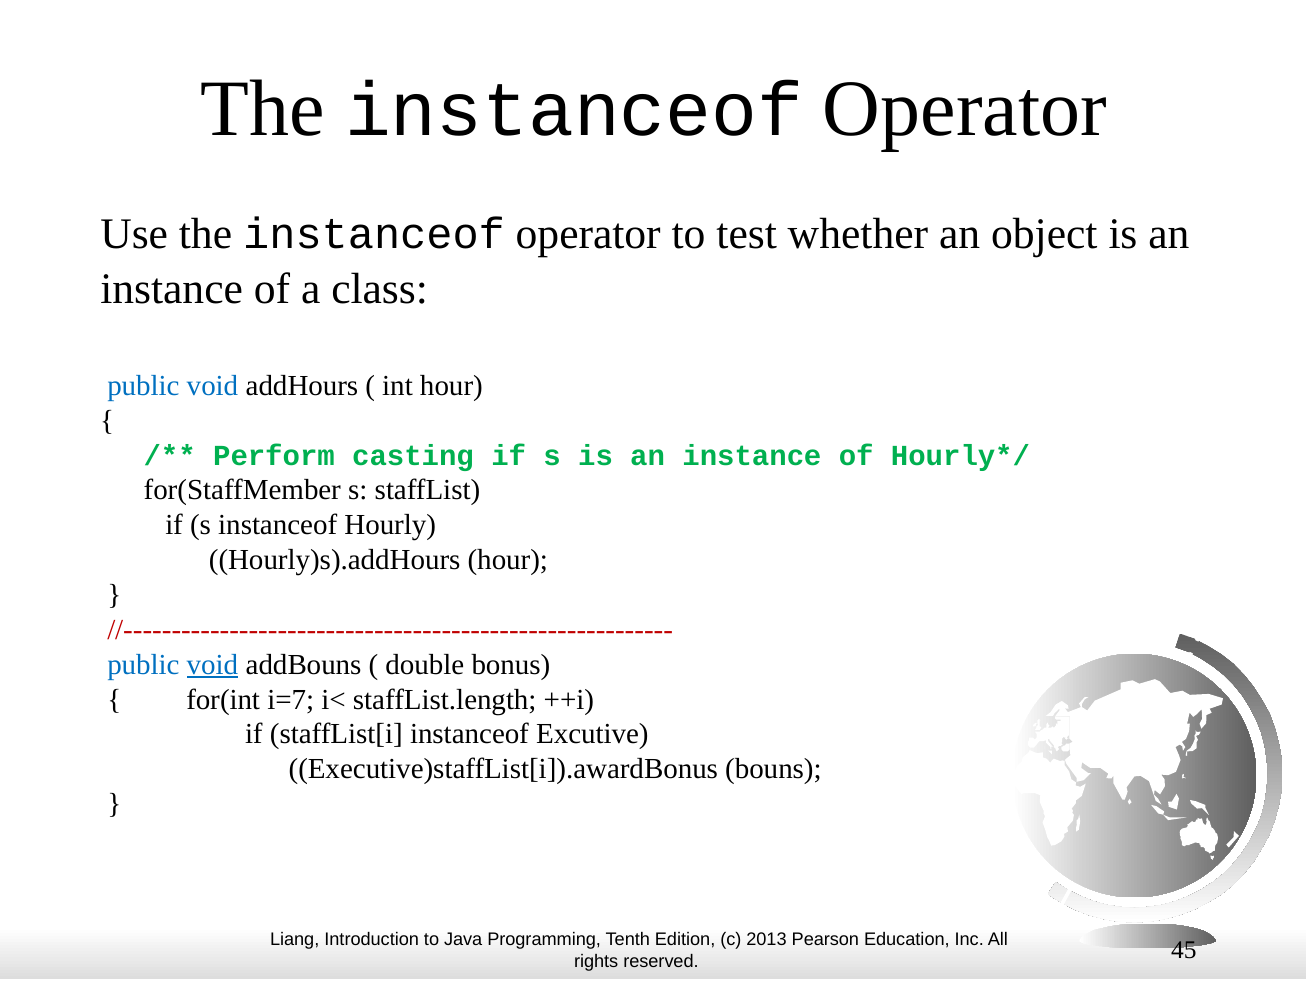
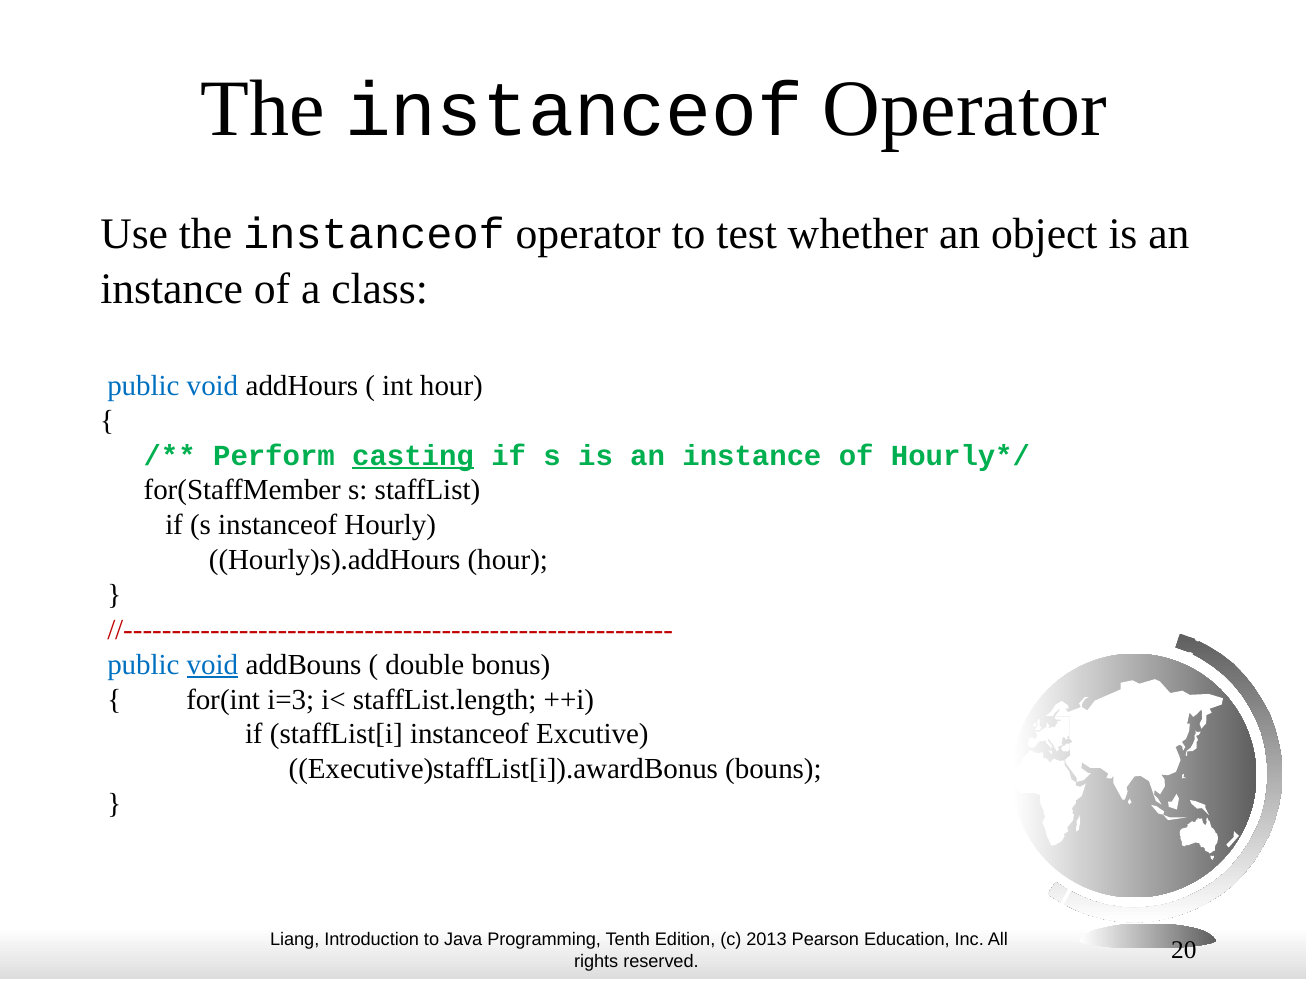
casting underline: none -> present
i=7: i=7 -> i=3
45: 45 -> 20
